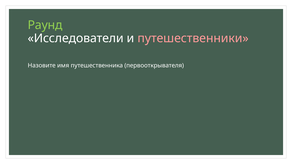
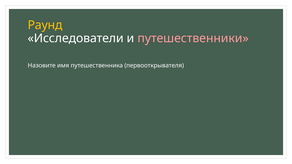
Раунд colour: light green -> yellow
